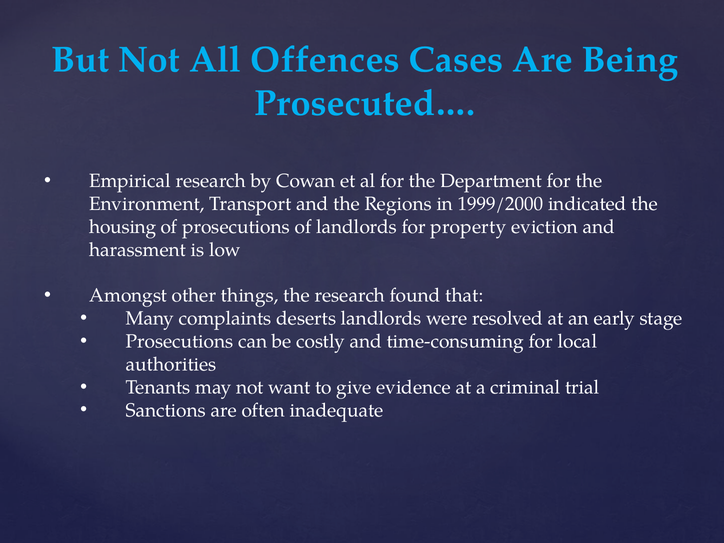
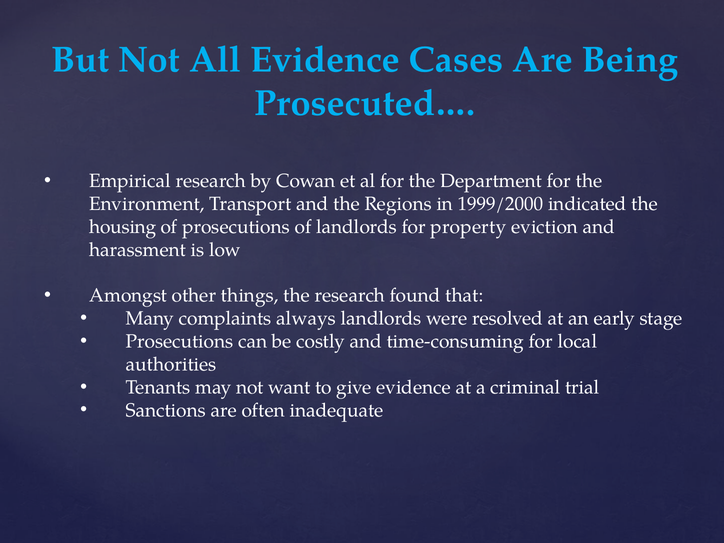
All Offences: Offences -> Evidence
deserts: deserts -> always
